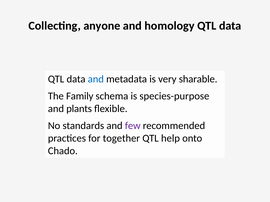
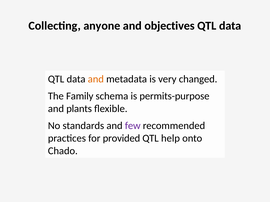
homology: homology -> objectives
and at (96, 79) colour: blue -> orange
sharable: sharable -> changed
species-purpose: species-purpose -> permits-purpose
together: together -> provided
